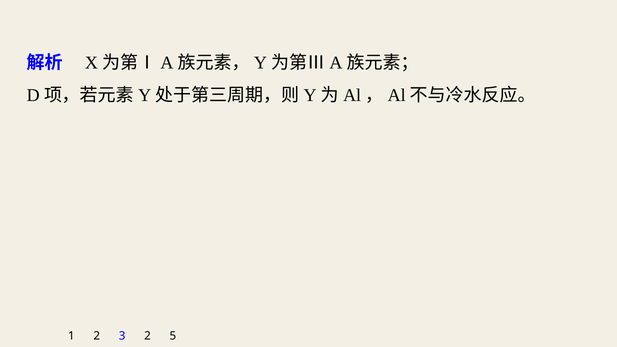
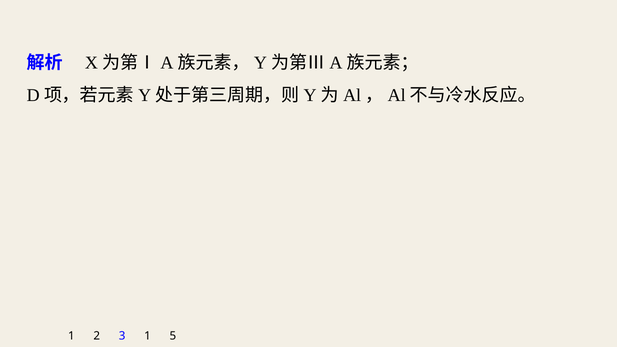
3 2: 2 -> 1
